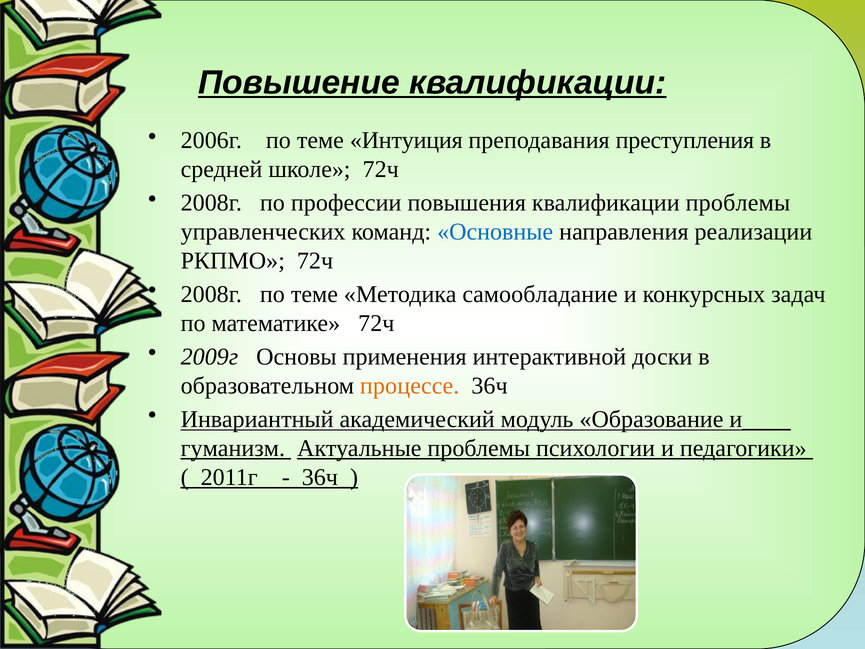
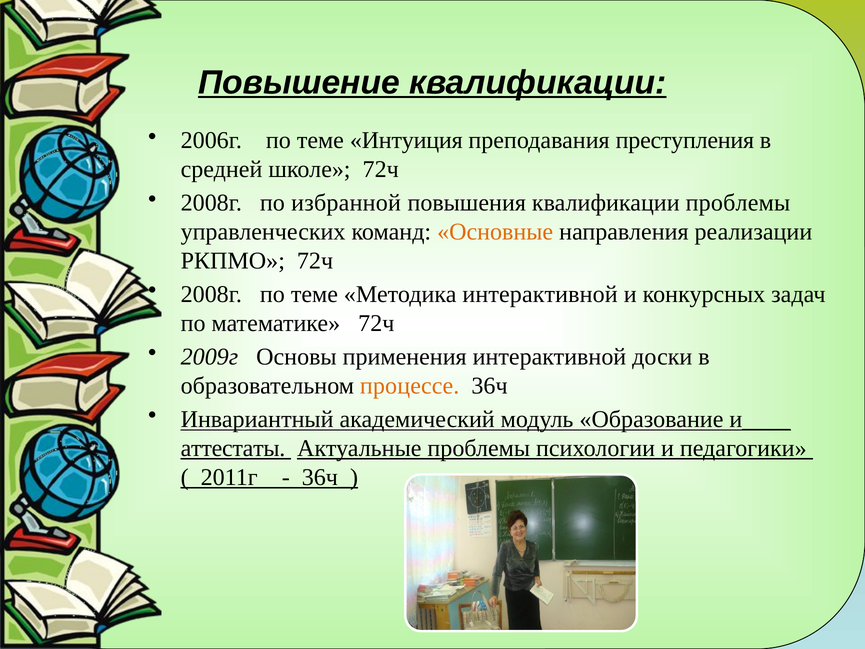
профессии: профессии -> избранной
Основные colour: blue -> orange
Методика самообладание: самообладание -> интерактивной
гуманизм: гуманизм -> аттестаты
